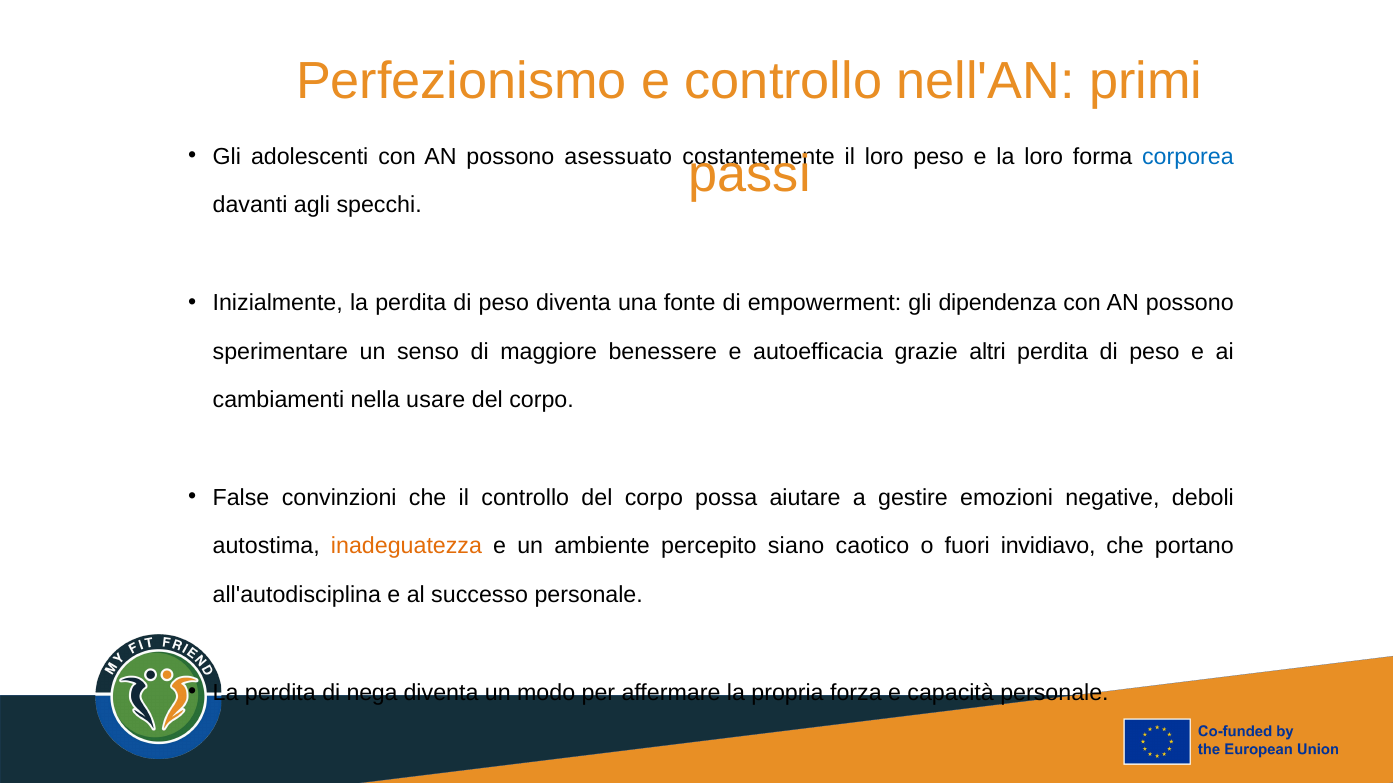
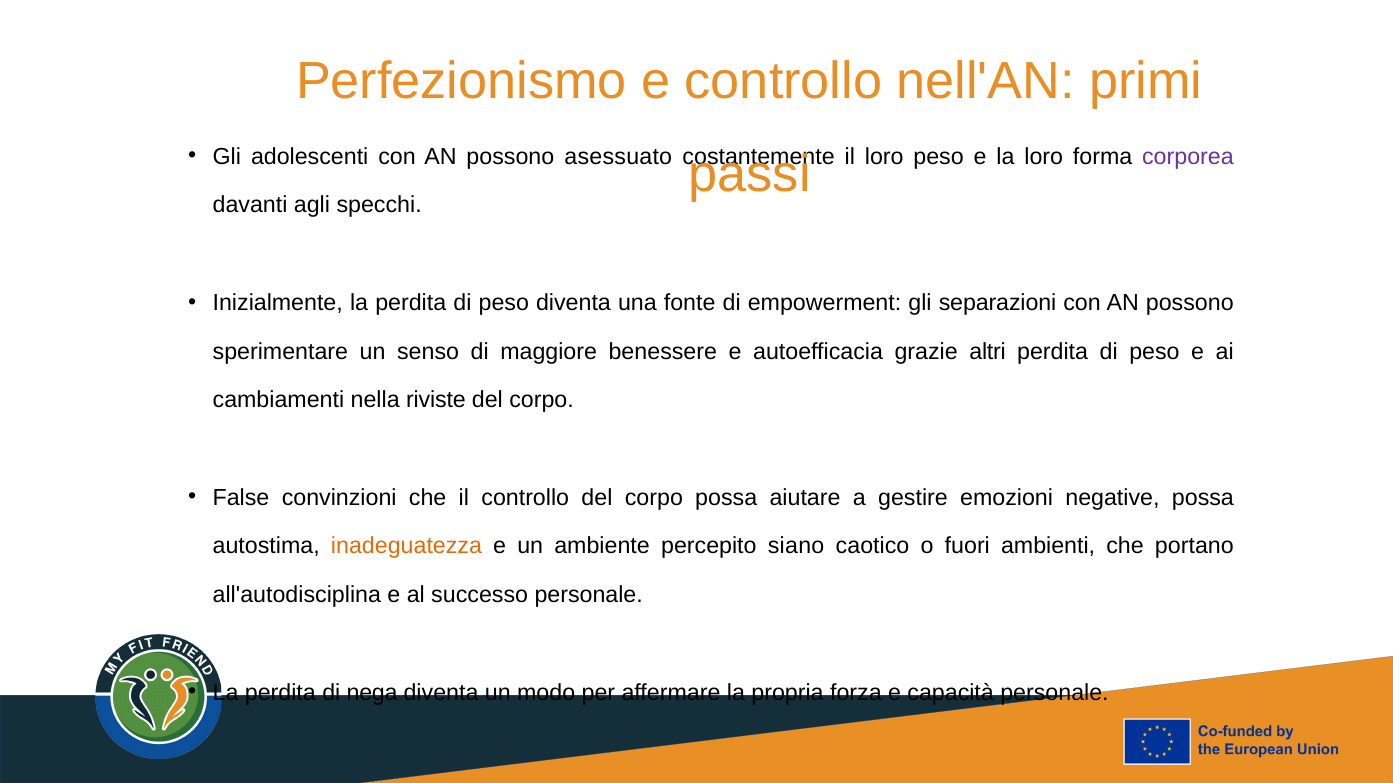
corporea colour: blue -> purple
dipendenza: dipendenza -> separazioni
usare: usare -> riviste
negative deboli: deboli -> possa
invidiavo: invidiavo -> ambienti
